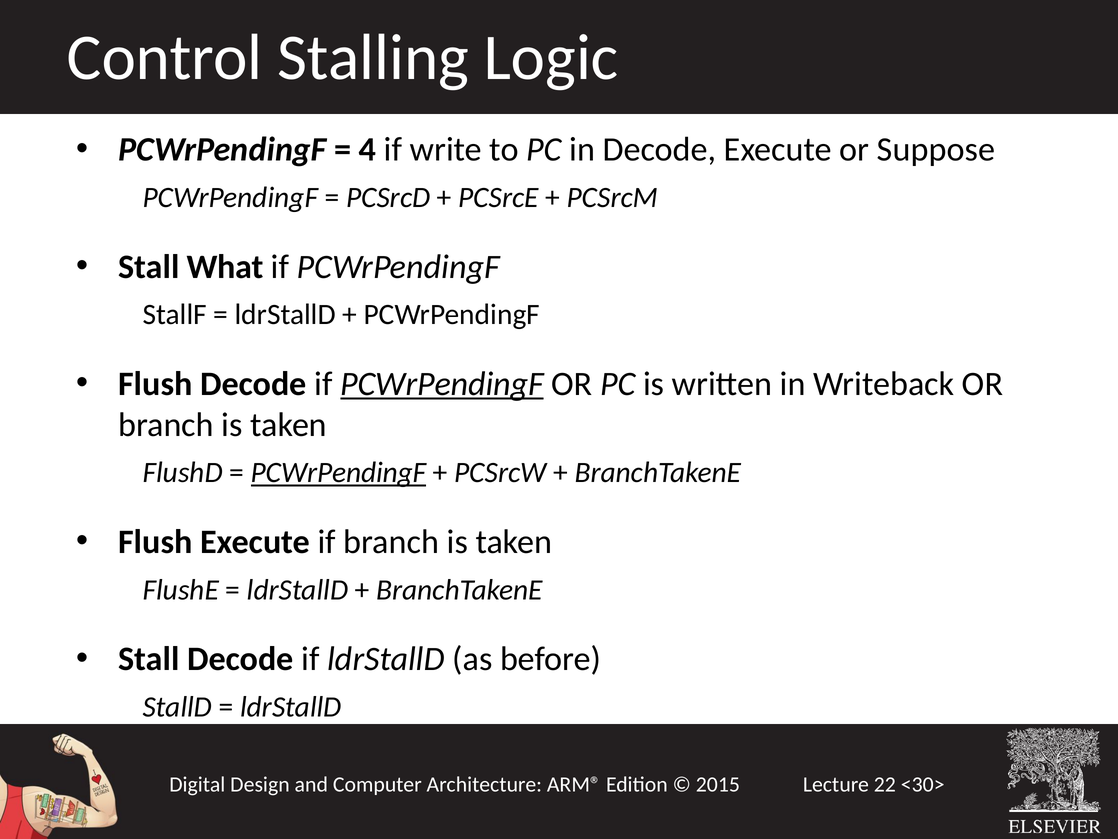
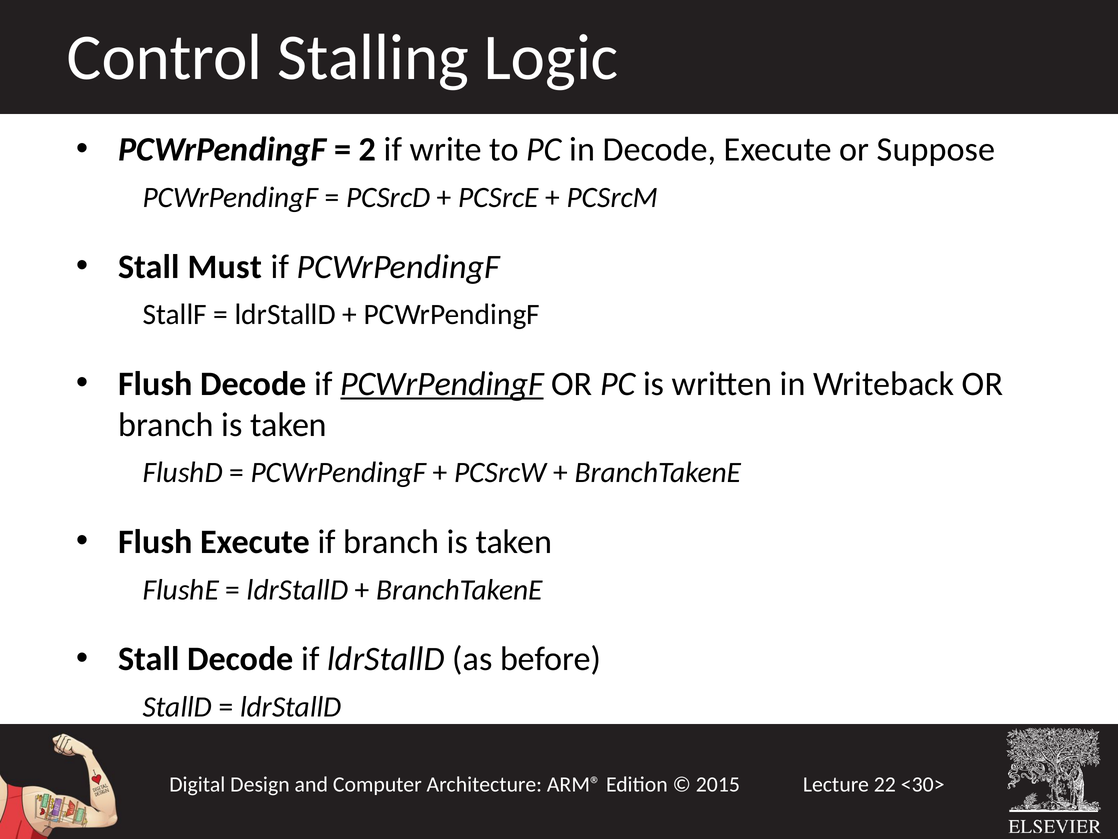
4: 4 -> 2
What: What -> Must
PCWrPendingF at (339, 472) underline: present -> none
